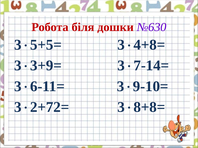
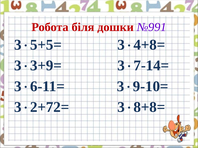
№630: №630 -> №991
